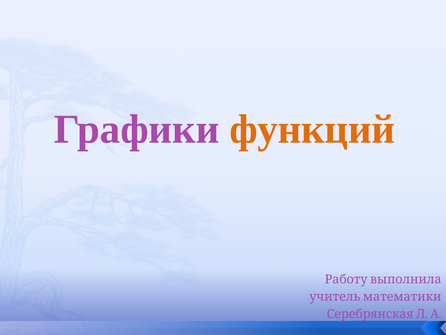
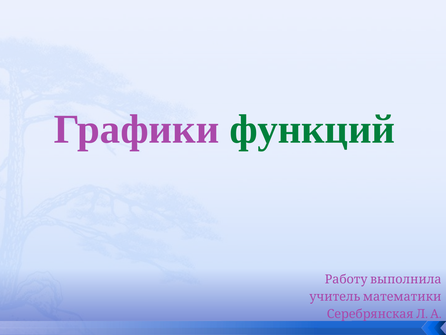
функций colour: orange -> green
